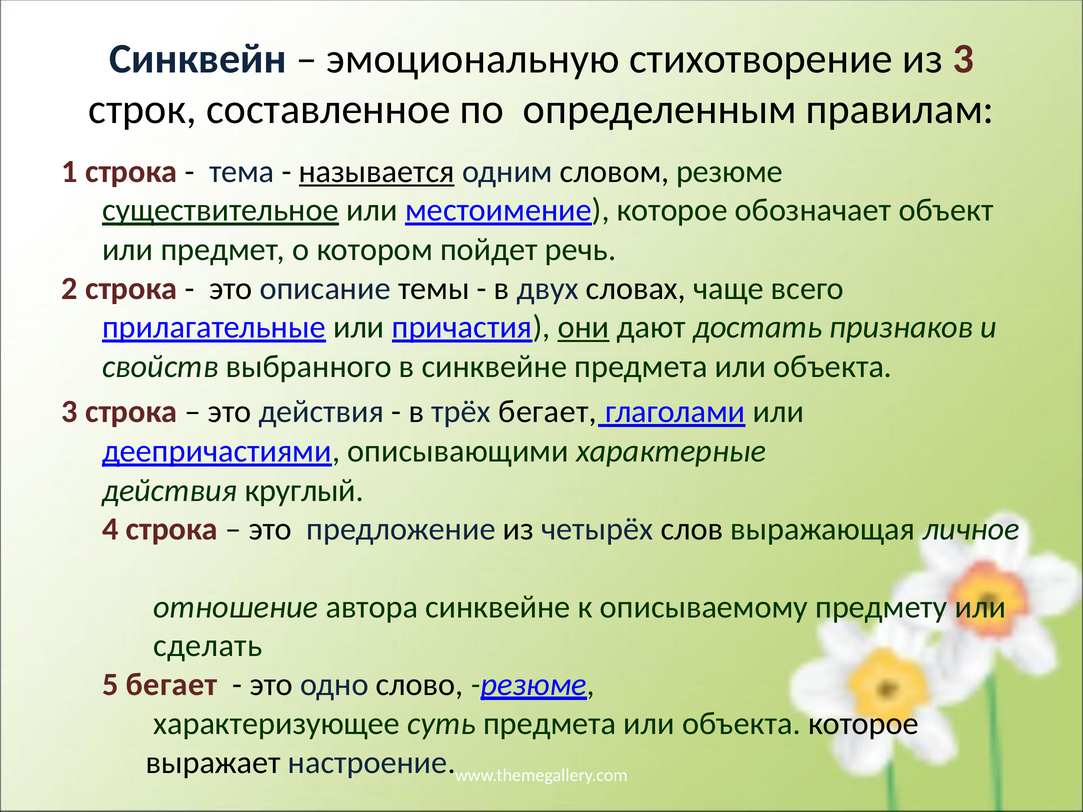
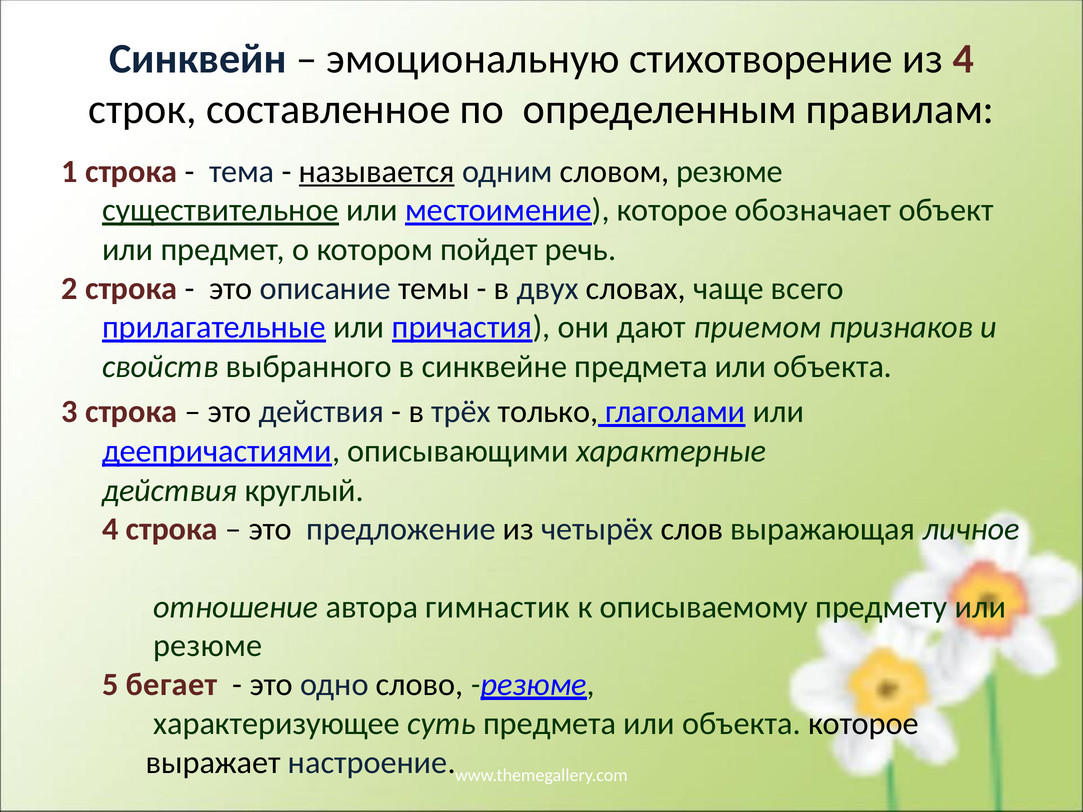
из 3: 3 -> 4
они underline: present -> none
достать: достать -> приемом
трёх бегает: бегает -> только
автора синквейне: синквейне -> гимнастик
сделать at (208, 646): сделать -> резюме
